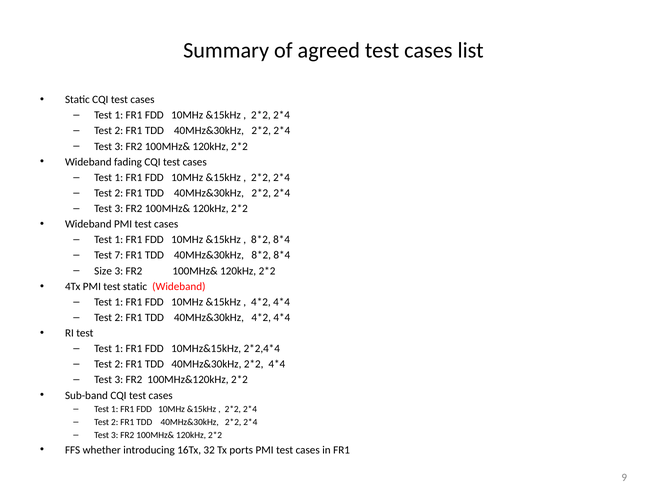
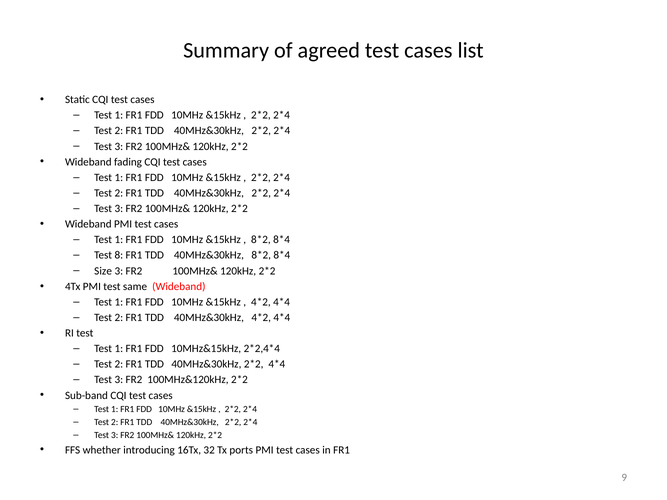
7: 7 -> 8
test static: static -> same
